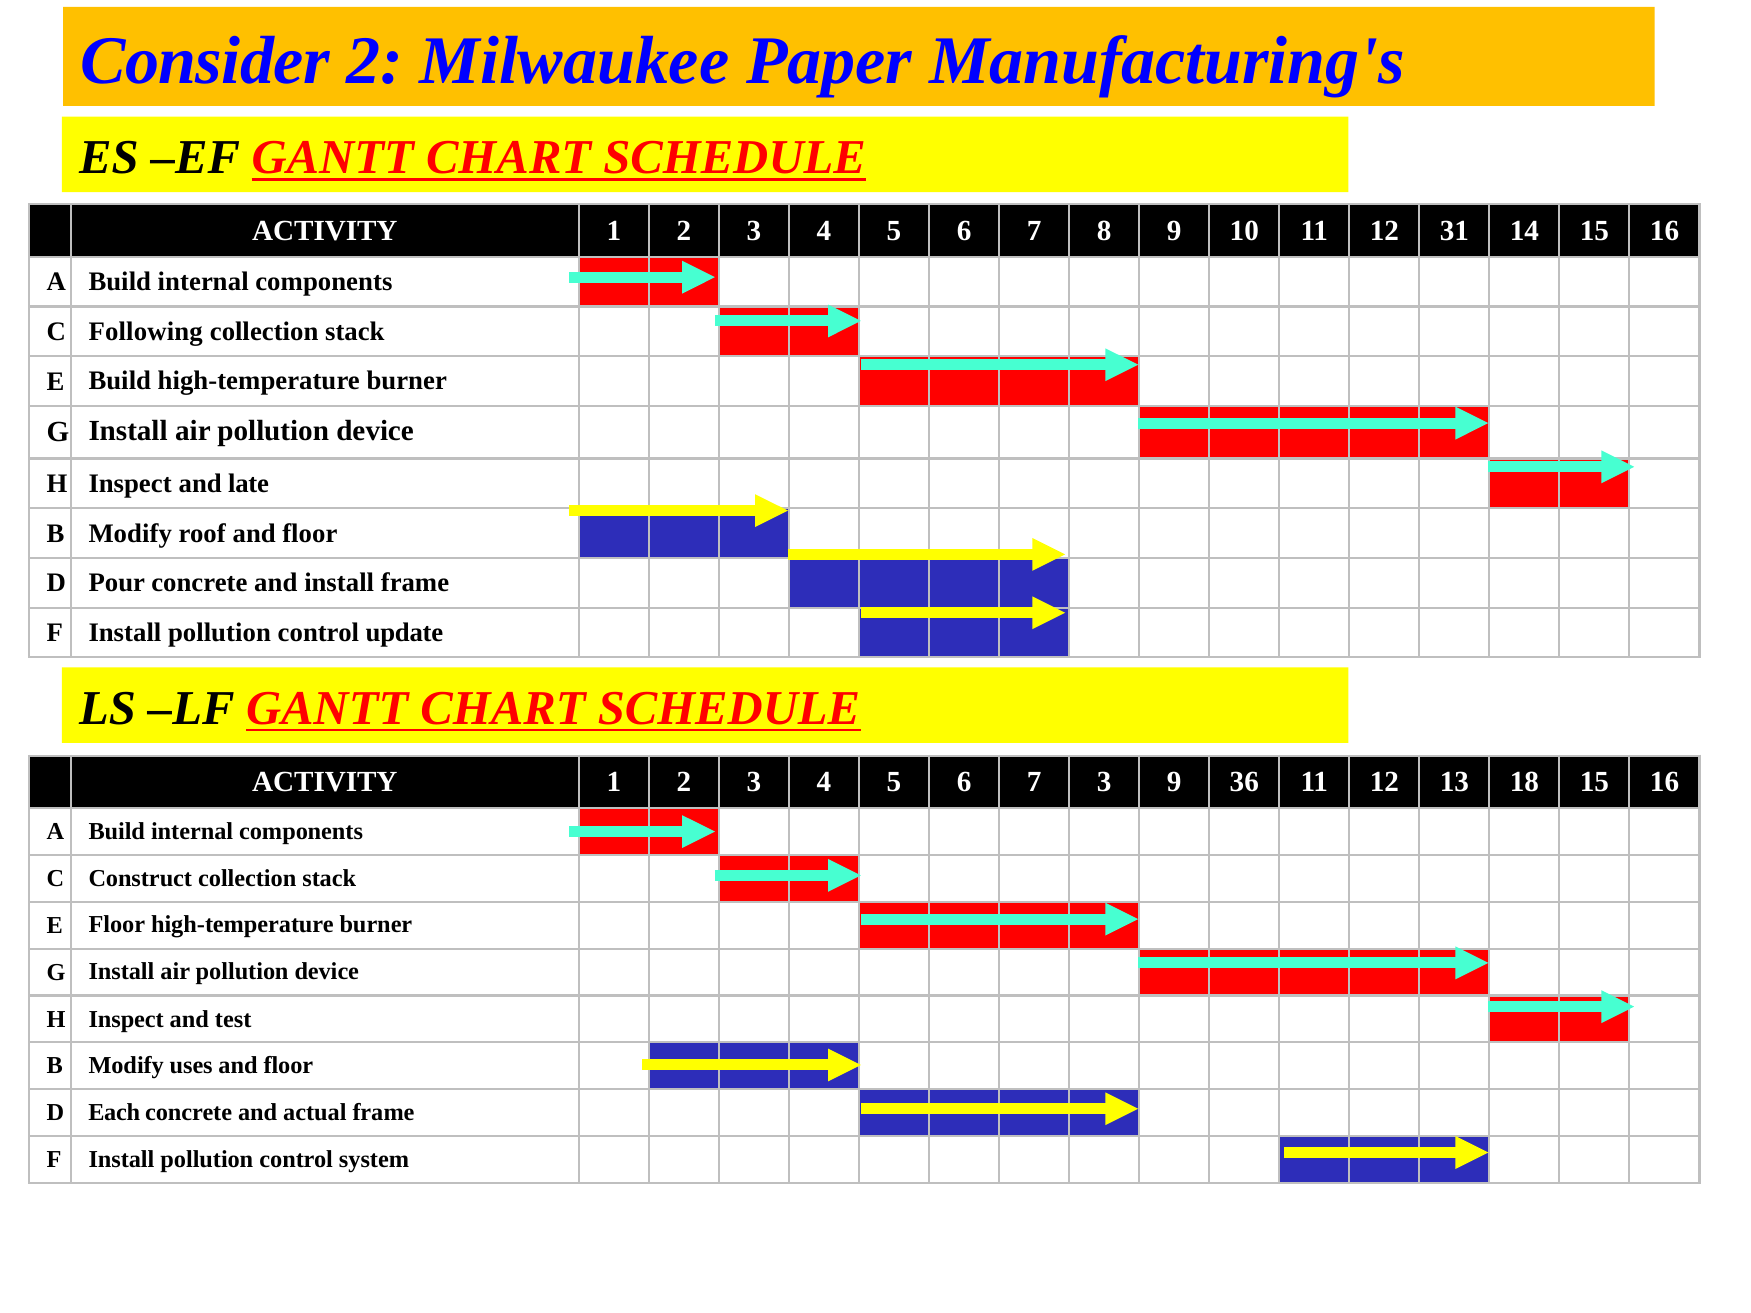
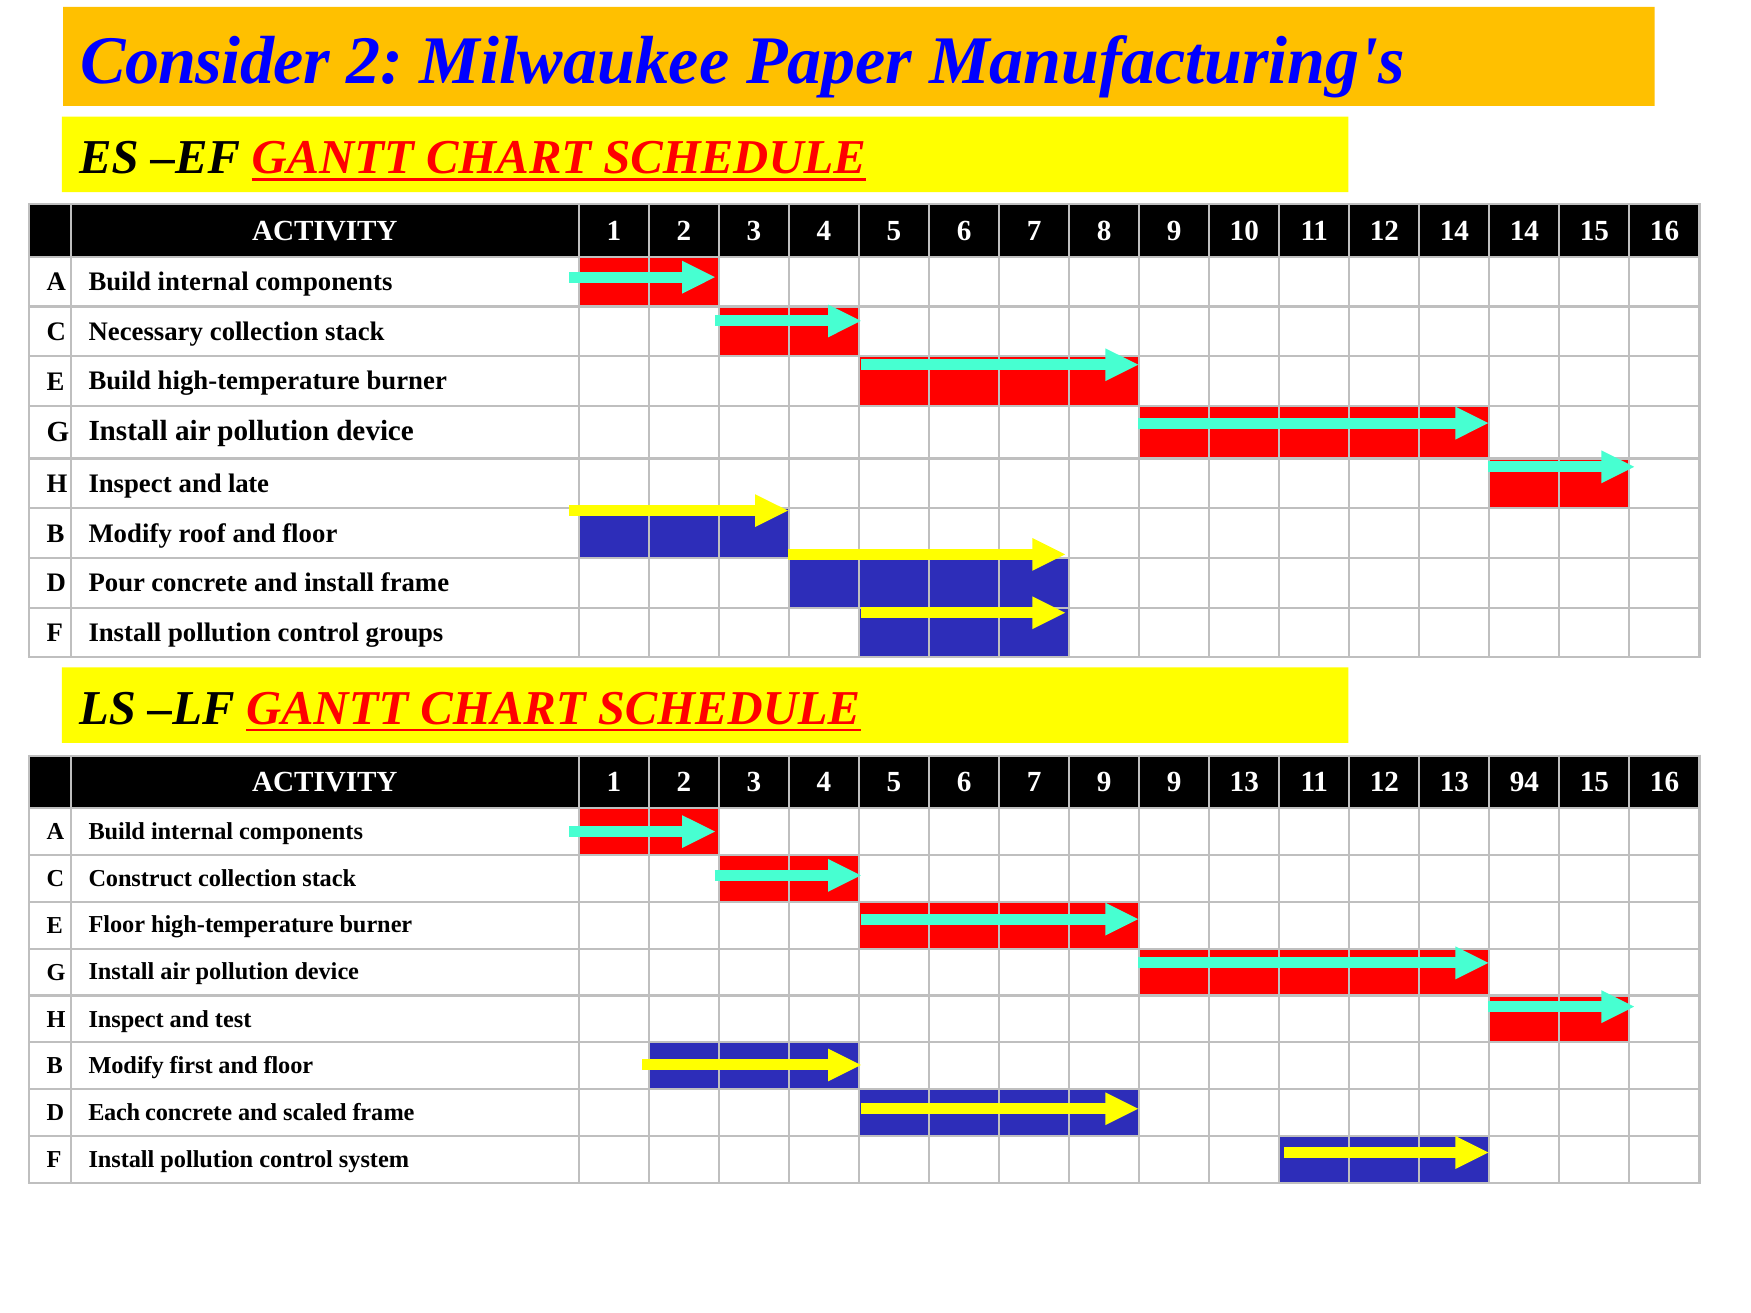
12 31: 31 -> 14
Following: Following -> Necessary
update: update -> groups
7 3: 3 -> 9
9 36: 36 -> 13
18: 18 -> 94
uses: uses -> first
actual: actual -> scaled
